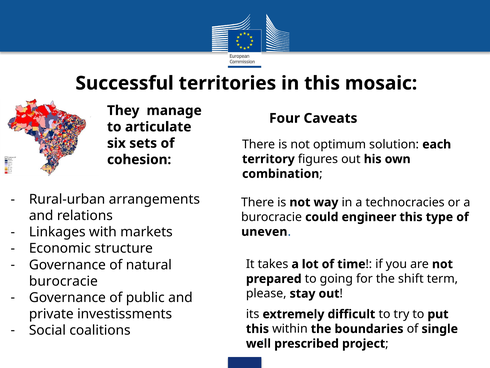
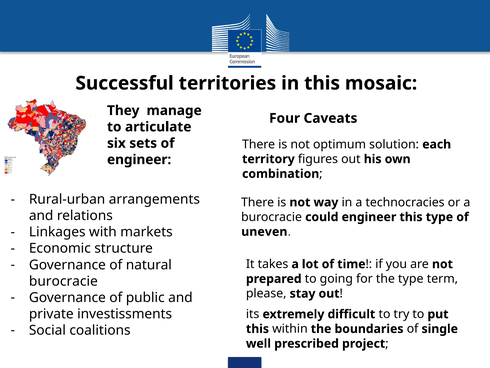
cohesion at (139, 159): cohesion -> engineer
the shift: shift -> type
